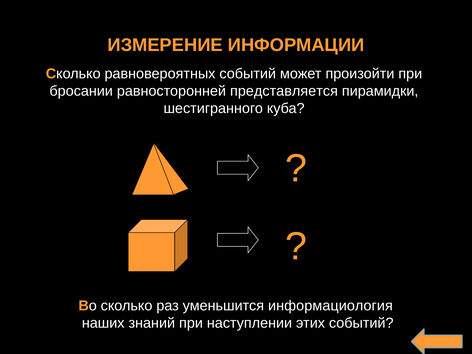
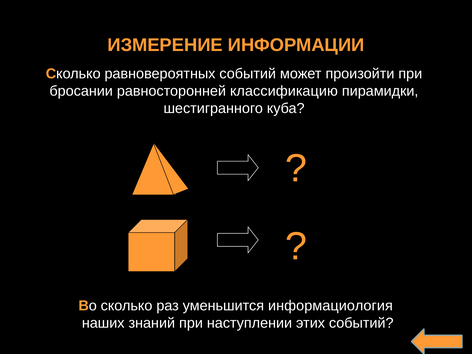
представляется: представляется -> классификацию
